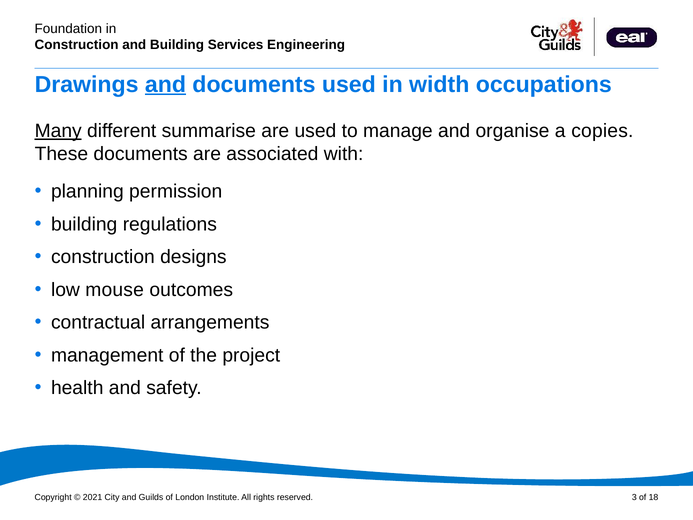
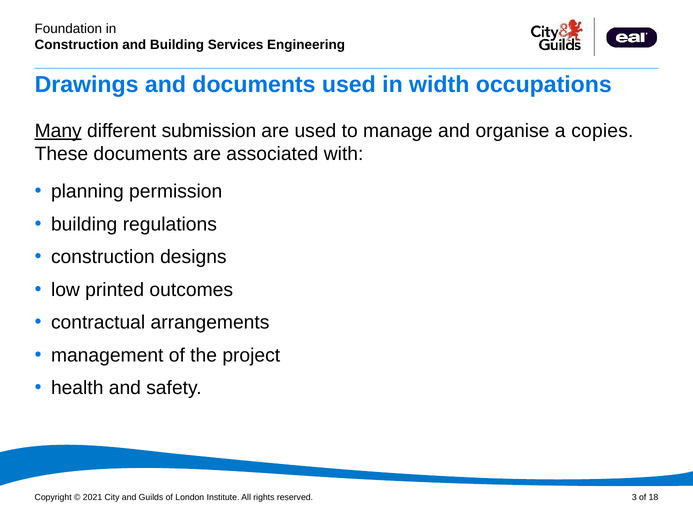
and at (165, 84) underline: present -> none
summarise: summarise -> submission
mouse: mouse -> printed
